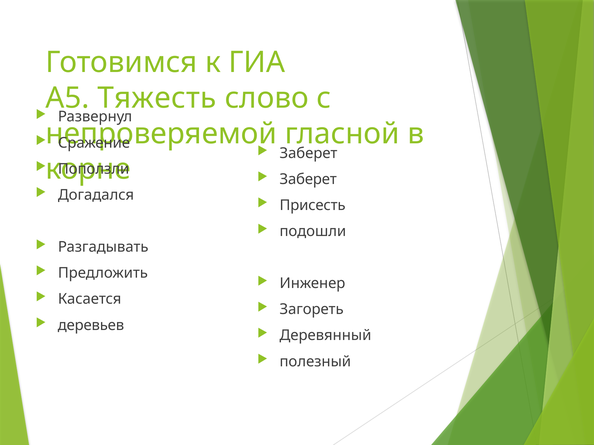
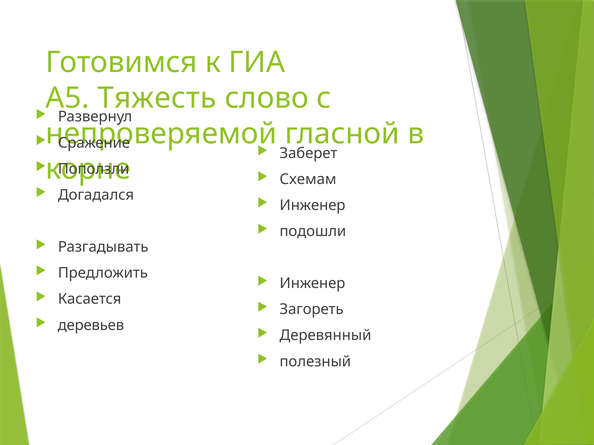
Заберет at (308, 179): Заберет -> Схемам
Присесть at (313, 205): Присесть -> Инженер
